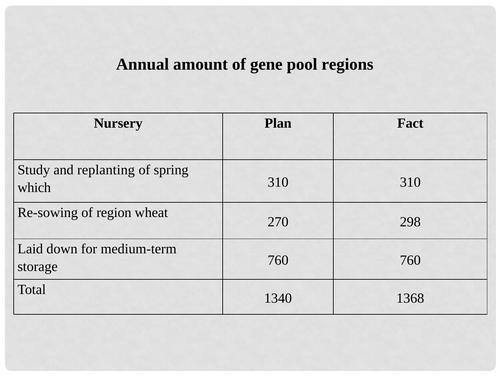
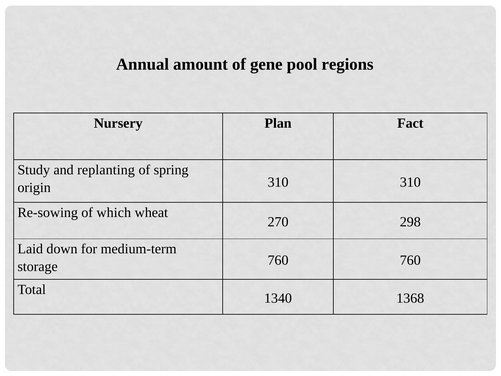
which: which -> origin
region: region -> which
